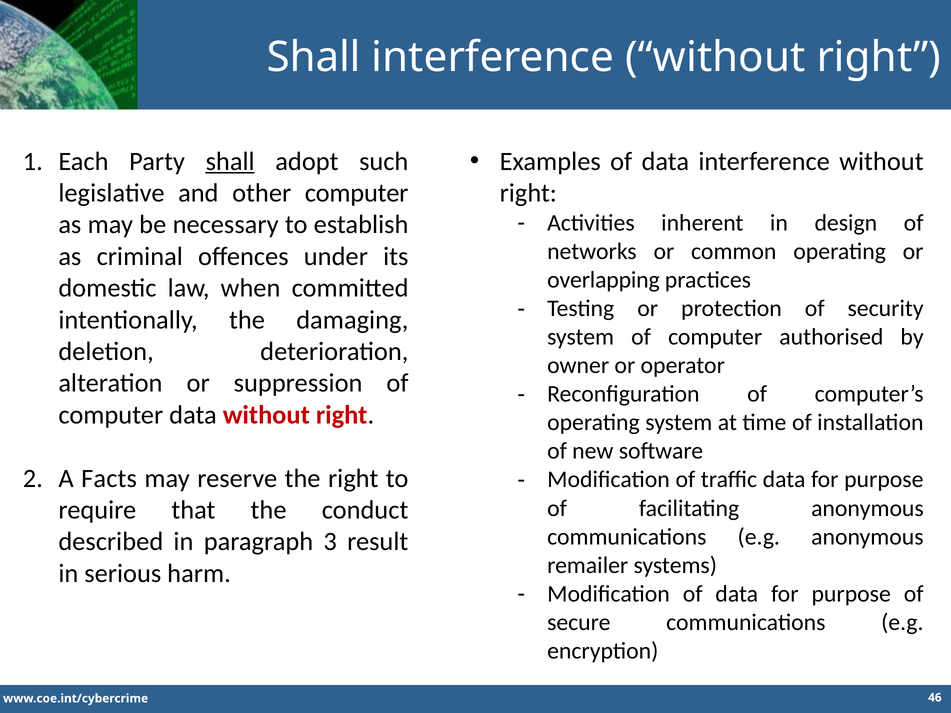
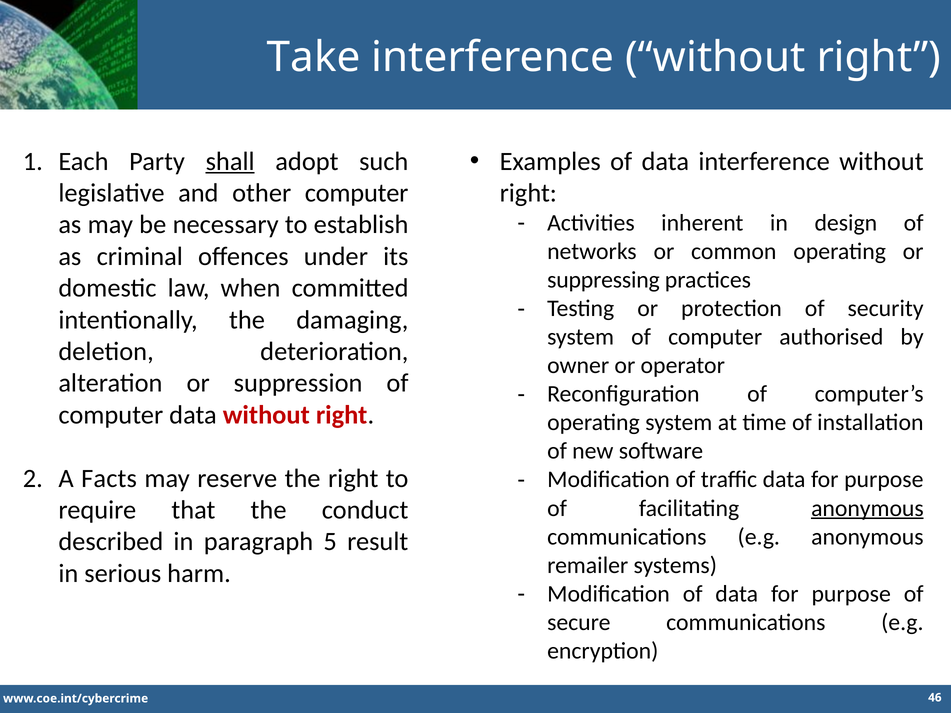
Shall at (314, 57): Shall -> Take
overlapping: overlapping -> suppressing
anonymous at (867, 508) underline: none -> present
3: 3 -> 5
